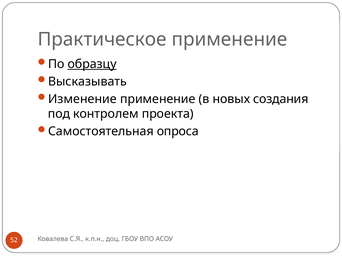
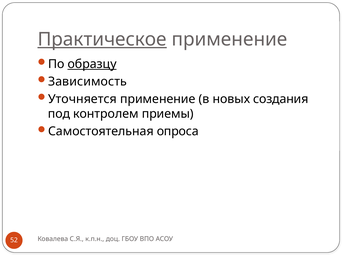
Практическое underline: none -> present
Высказывать: Высказывать -> Зависимость
Изменение: Изменение -> Уточняется
проекта: проекта -> приемы
